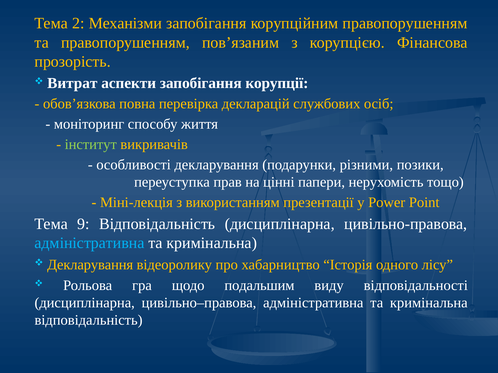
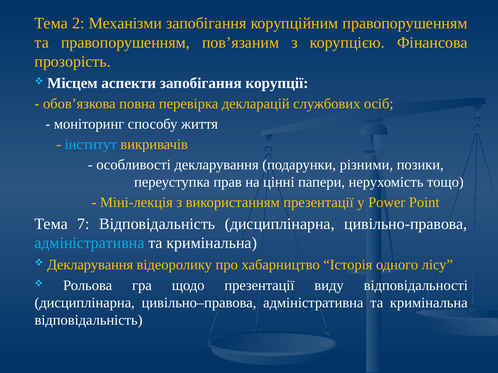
Витрат: Витрат -> Місцем
інститут colour: light green -> light blue
9: 9 -> 7
щодо подальшим: подальшим -> презентації
